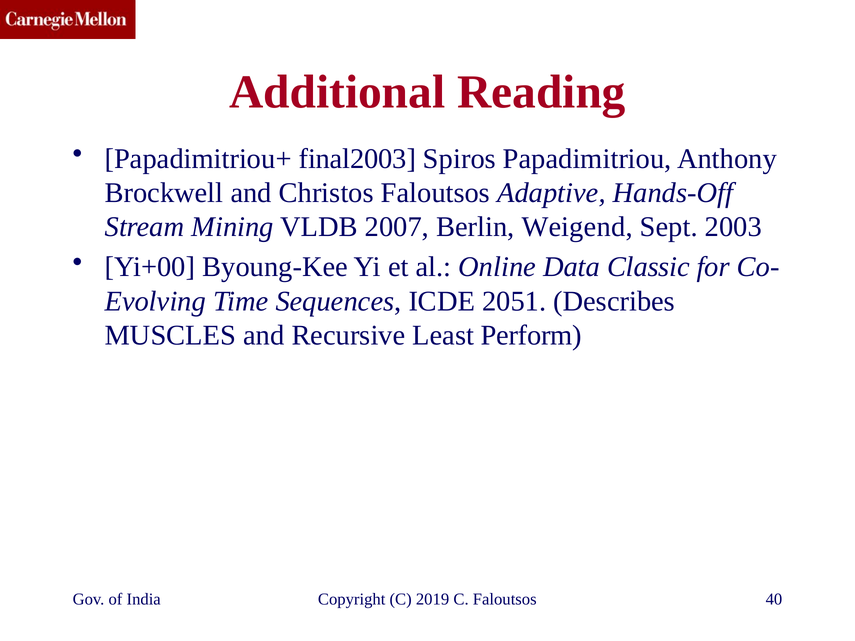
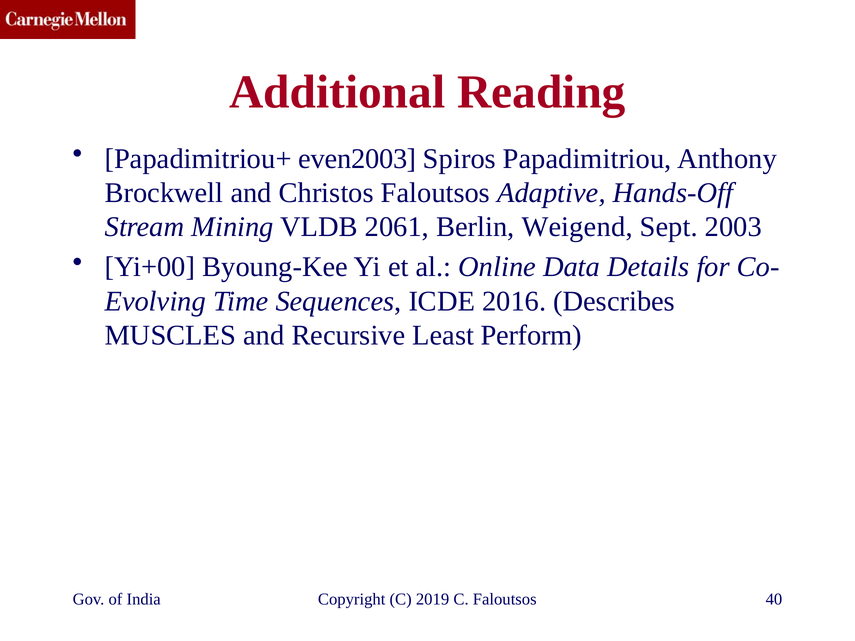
final2003: final2003 -> even2003
2007: 2007 -> 2061
Classic: Classic -> Details
2051: 2051 -> 2016
